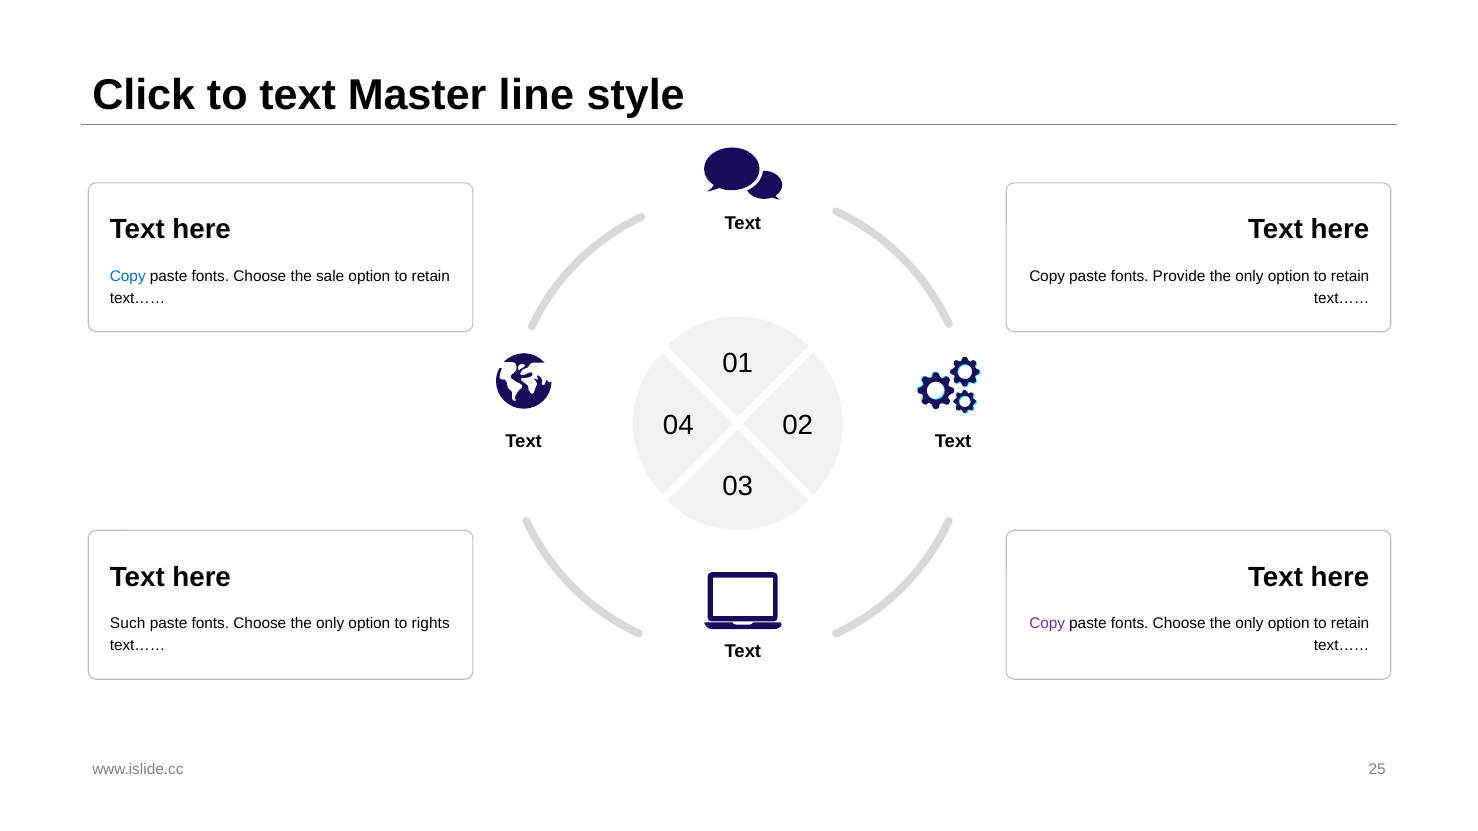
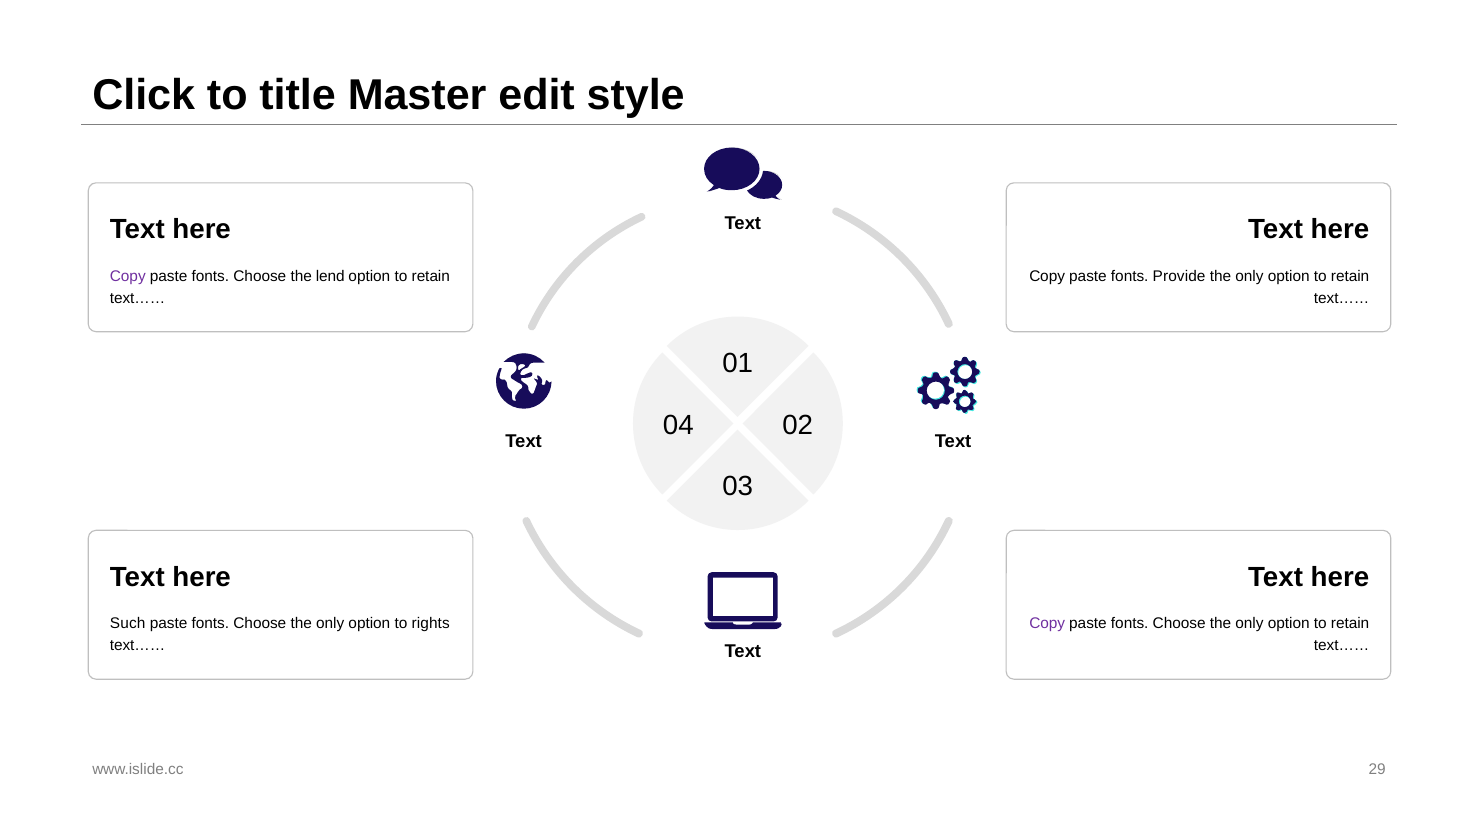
to text: text -> title
line: line -> edit
Copy at (128, 276) colour: blue -> purple
sale: sale -> lend
25: 25 -> 29
